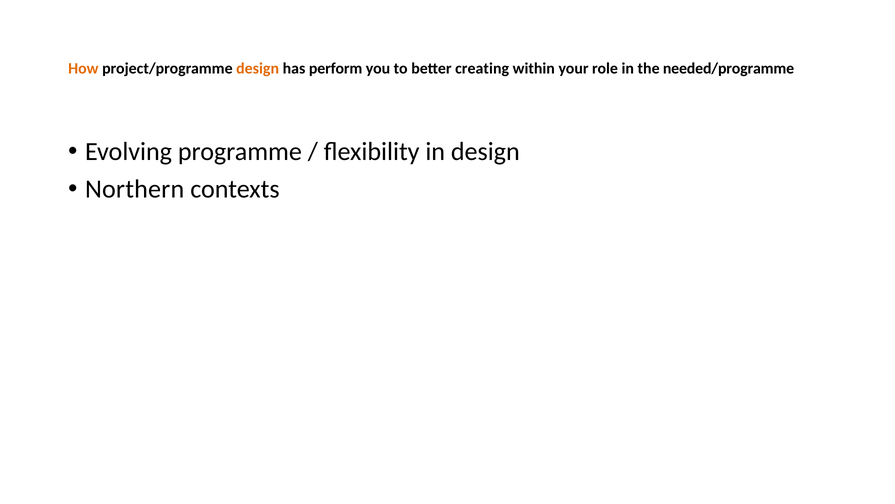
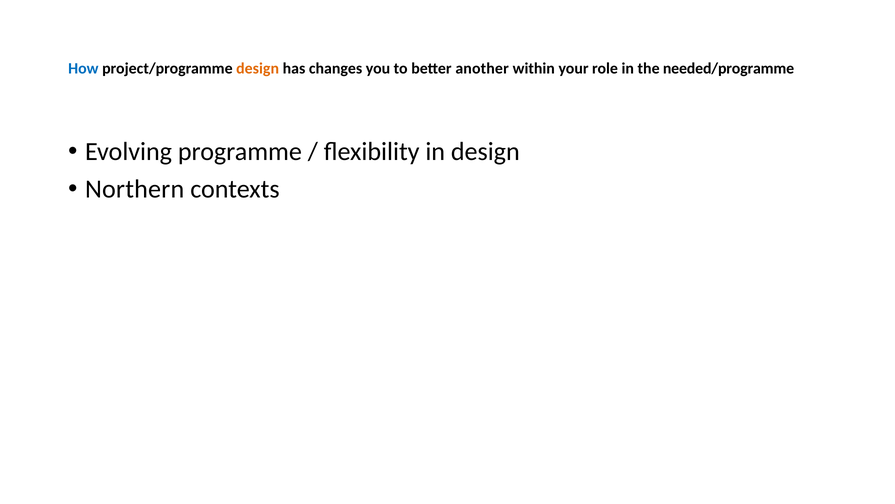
How colour: orange -> blue
perform: perform -> changes
creating: creating -> another
